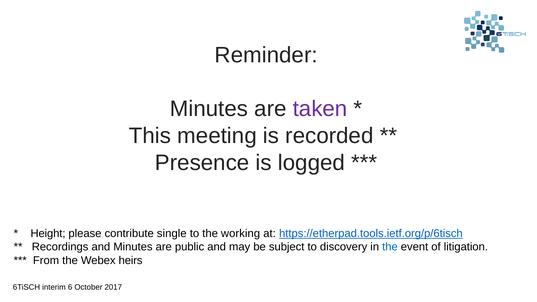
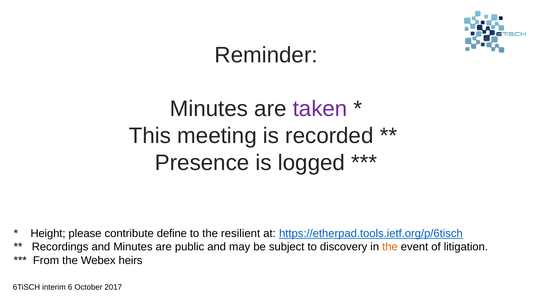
single: single -> define
working: working -> resilient
the at (390, 247) colour: blue -> orange
